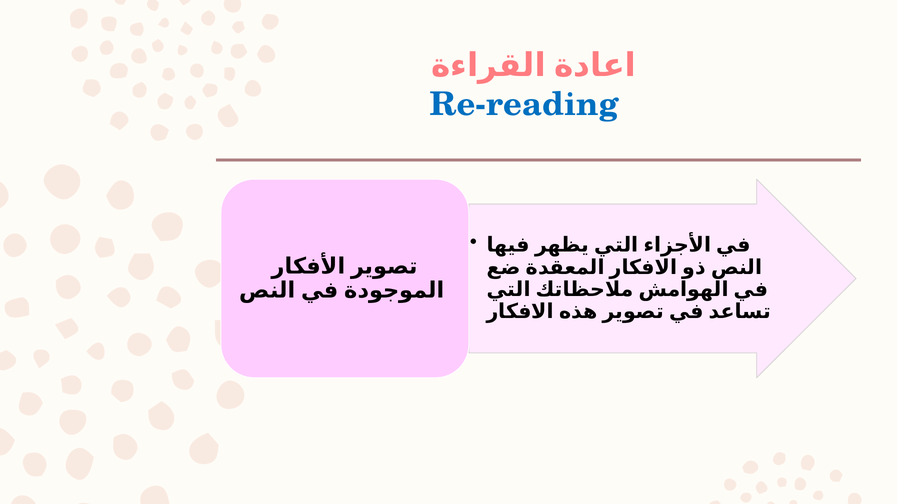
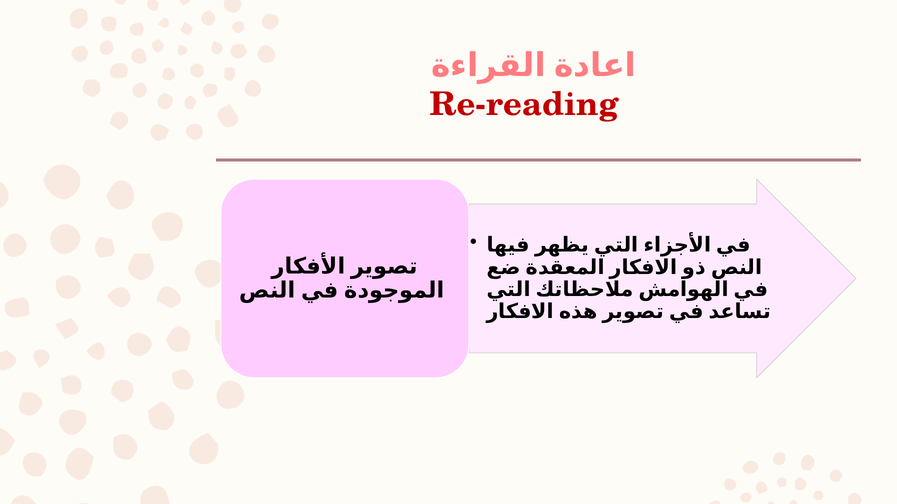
Re-reading colour: blue -> red
